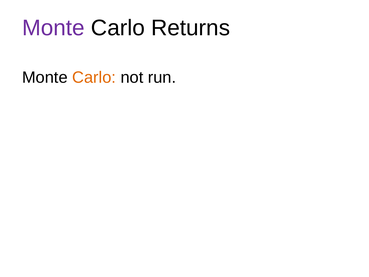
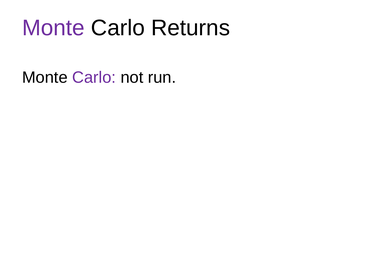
Carlo at (94, 77) colour: orange -> purple
